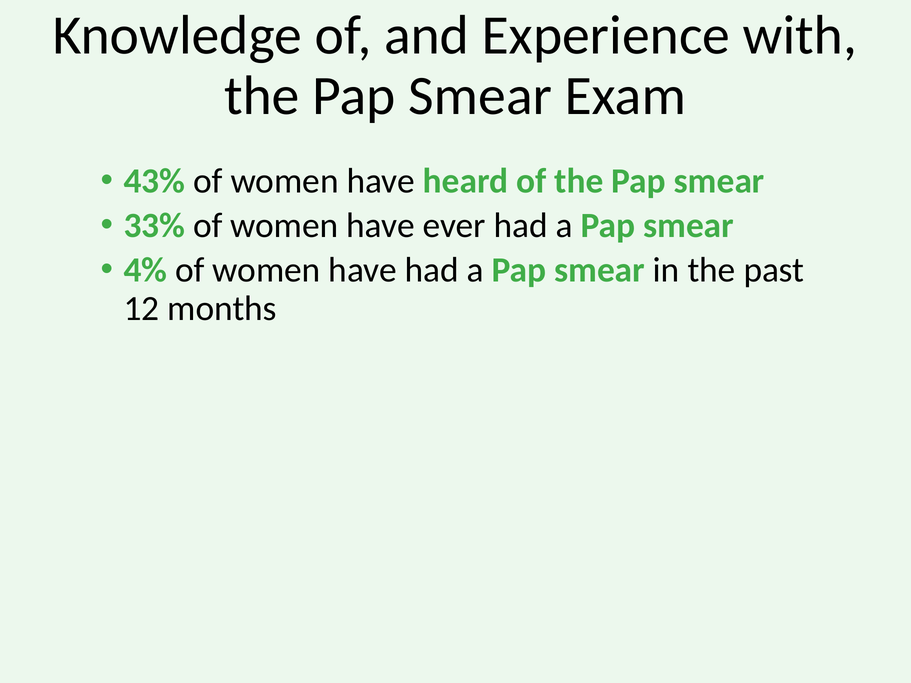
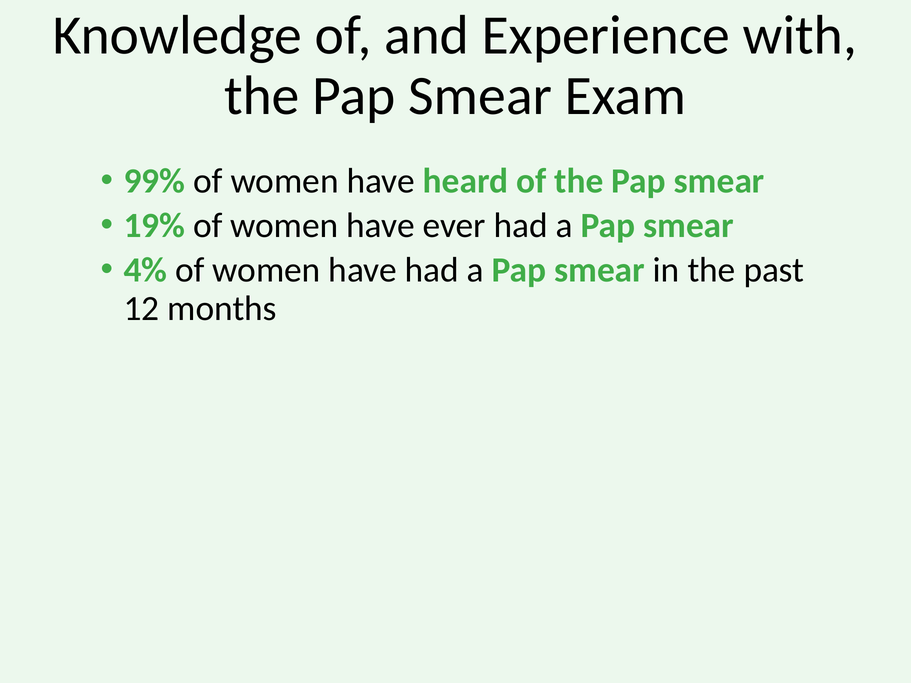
43%: 43% -> 99%
33%: 33% -> 19%
